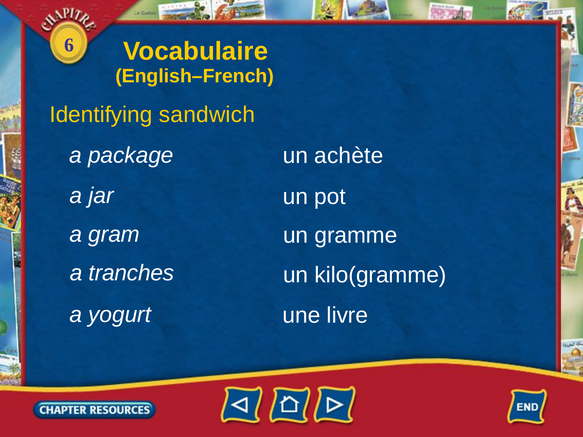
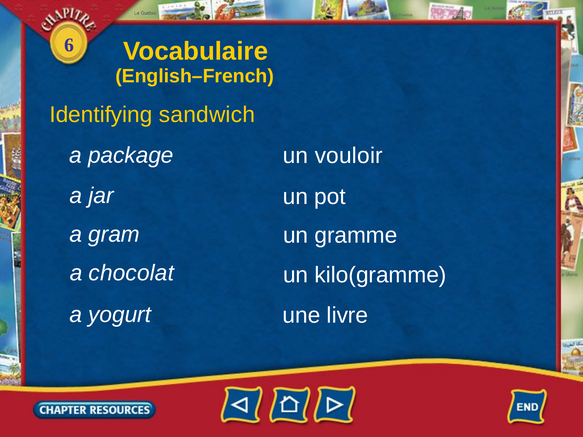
achète: achète -> vouloir
tranches: tranches -> chocolat
